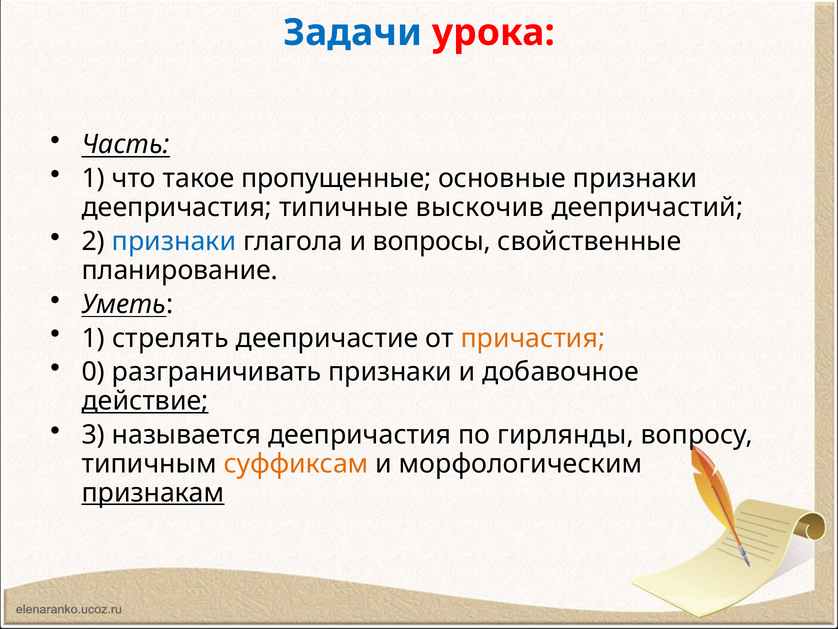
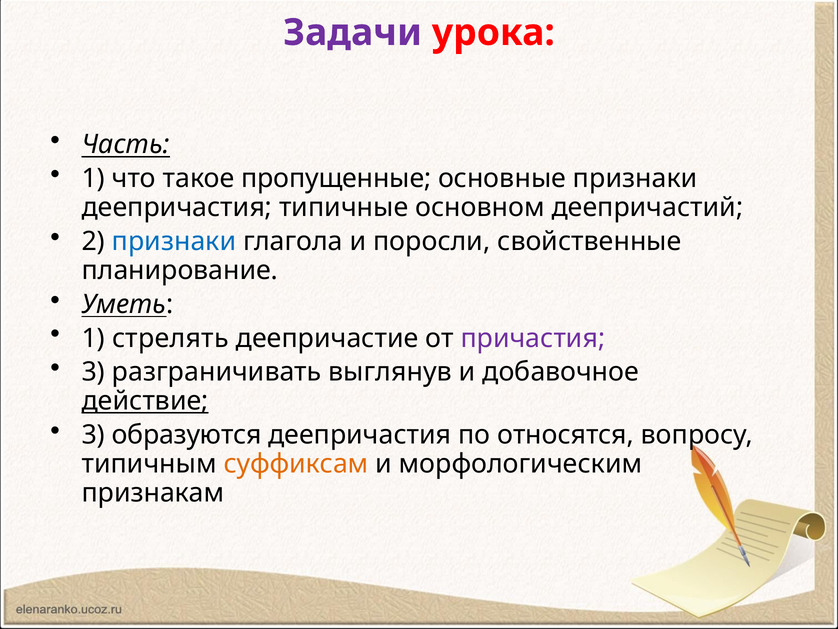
Задачи colour: blue -> purple
выскочив: выскочив -> основном
вопросы: вопросы -> поросли
причастия colour: orange -> purple
0 at (93, 372): 0 -> 3
разграничивать признаки: признаки -> выглянув
называется: называется -> образуются
гирлянды: гирлянды -> относятся
признакам underline: present -> none
